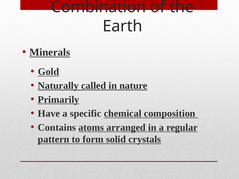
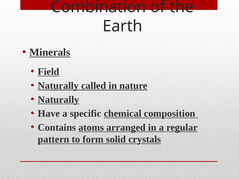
Gold: Gold -> Field
Primarily at (59, 100): Primarily -> Naturally
